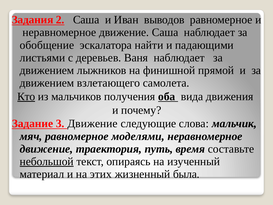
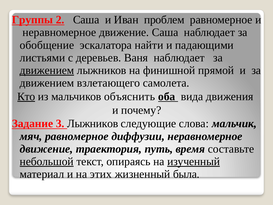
Задания: Задания -> Группы
выводов: выводов -> проблем
движением at (47, 70) underline: none -> present
получения: получения -> объяснить
3 Движение: Движение -> Лыжников
моделями: моделями -> диффузии
изученный underline: none -> present
